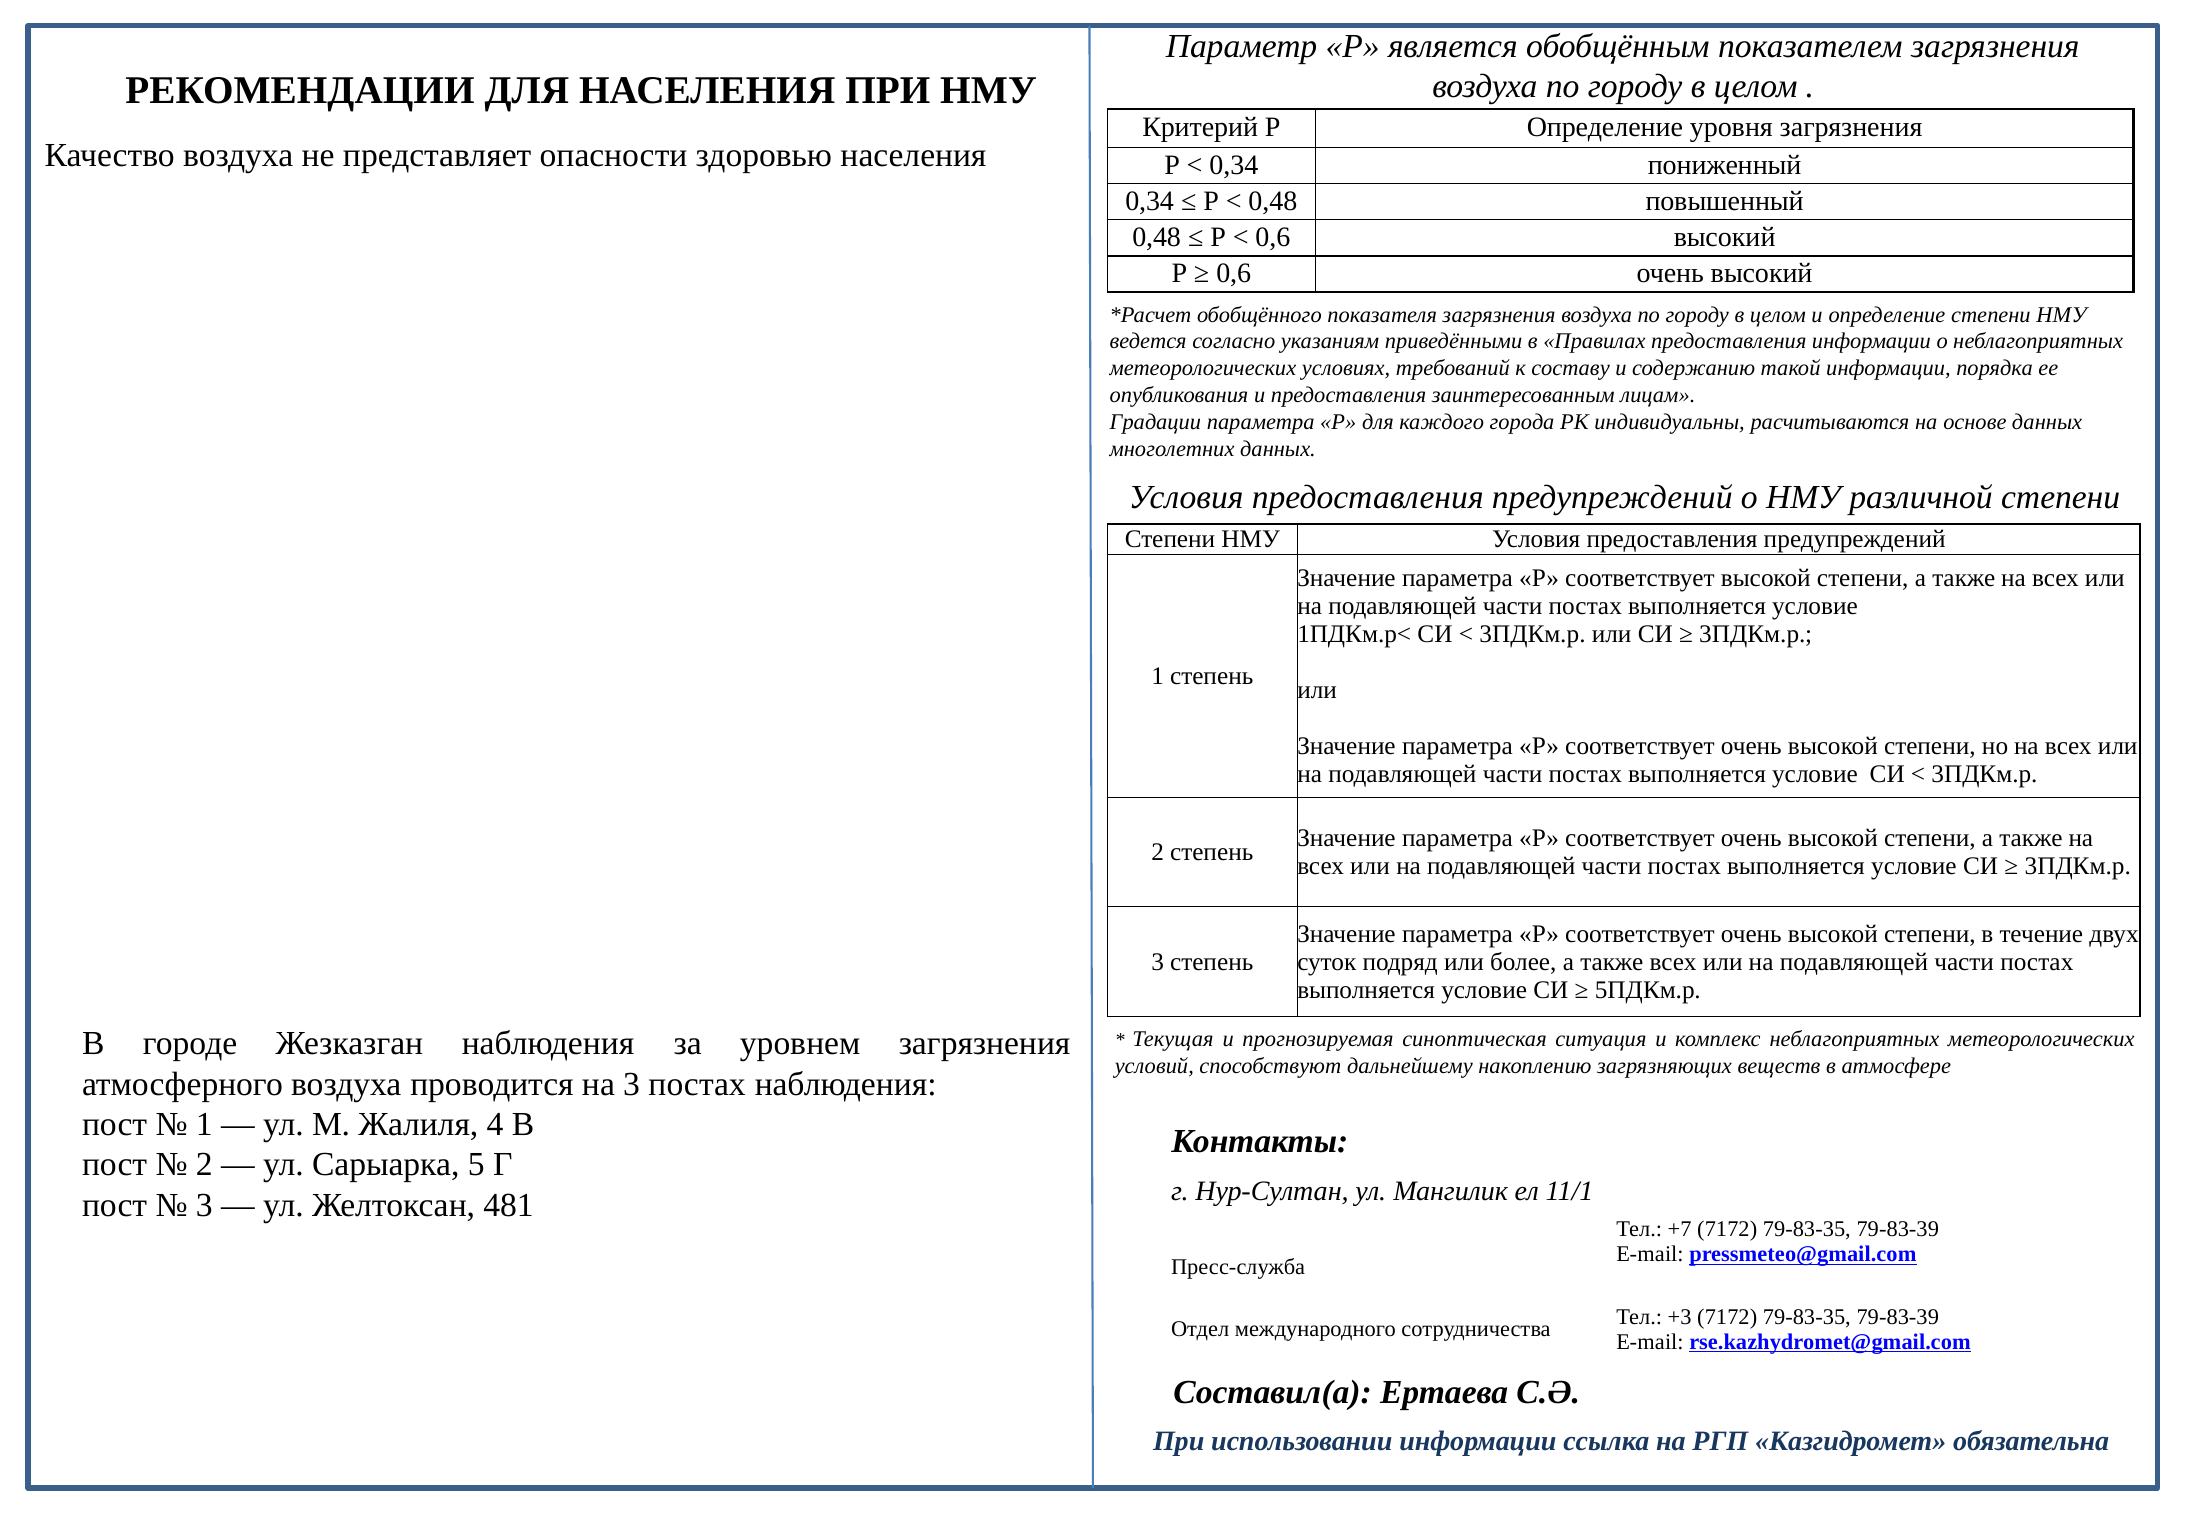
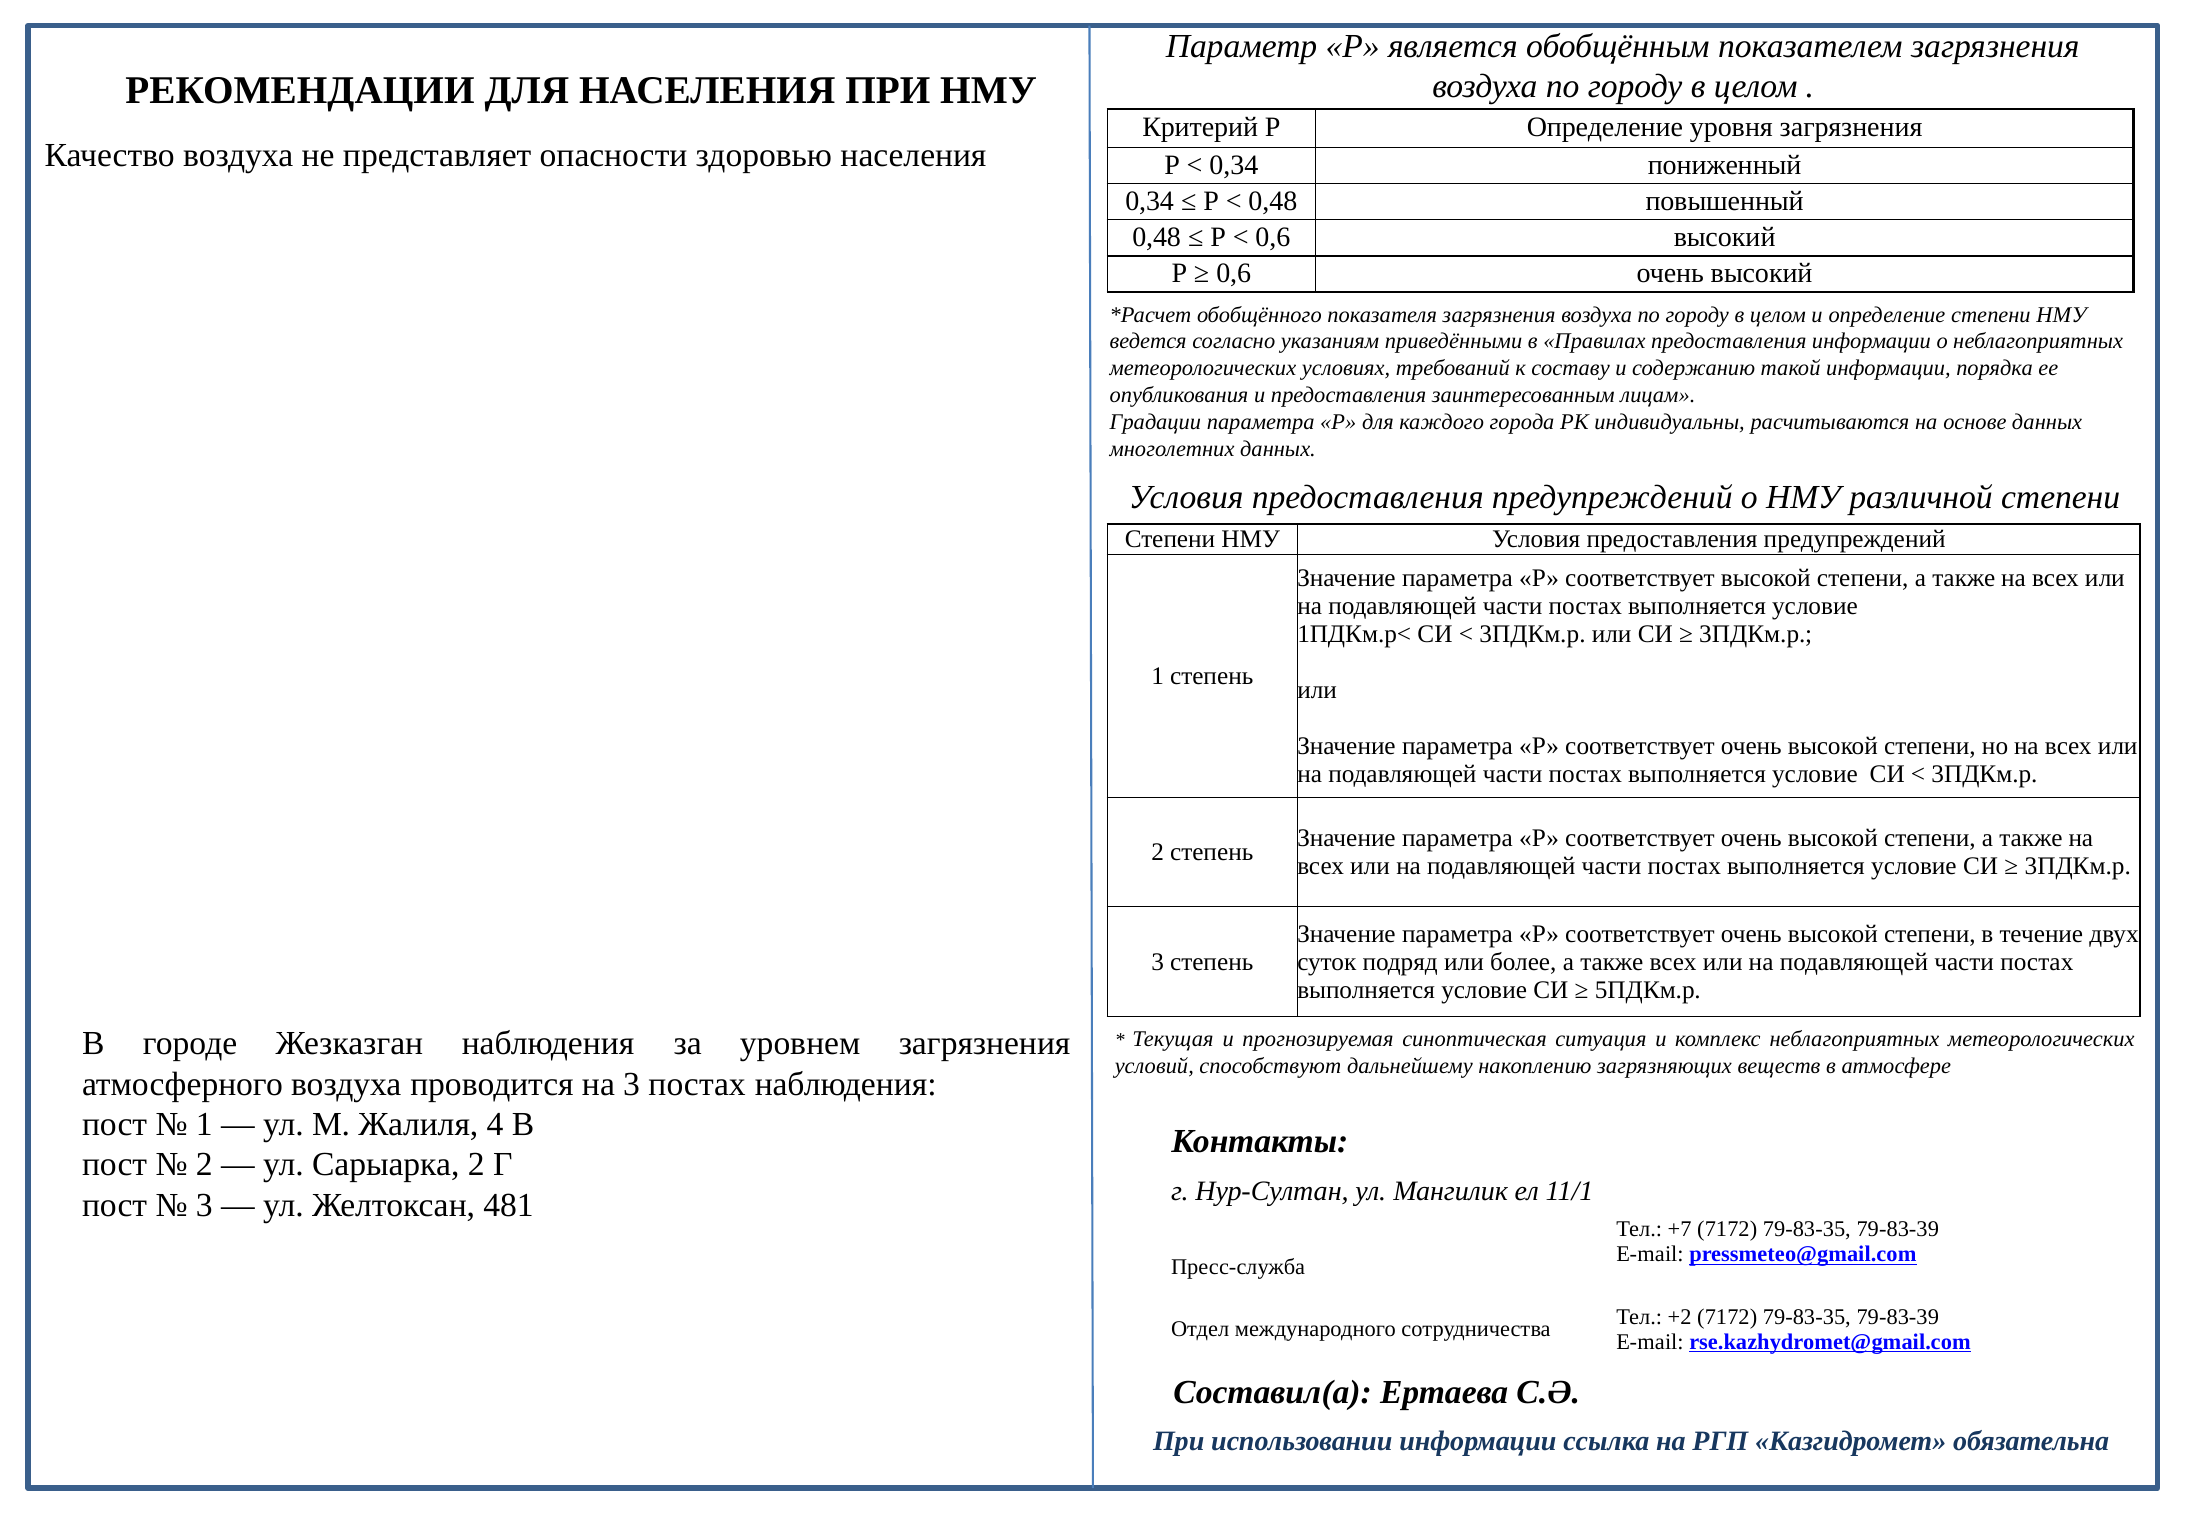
Сарыарка 5: 5 -> 2
+3: +3 -> +2
